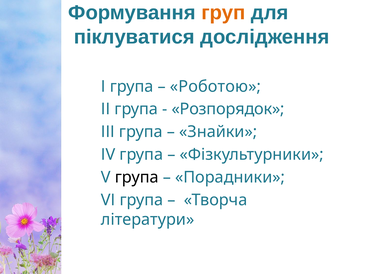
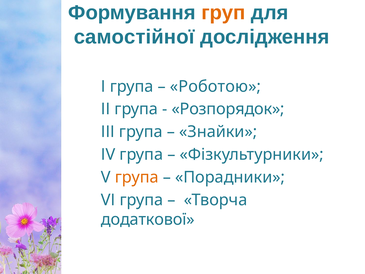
піклуватися: піклуватися -> самостійної
група at (137, 177) colour: black -> orange
літератури: літератури -> додаткової
